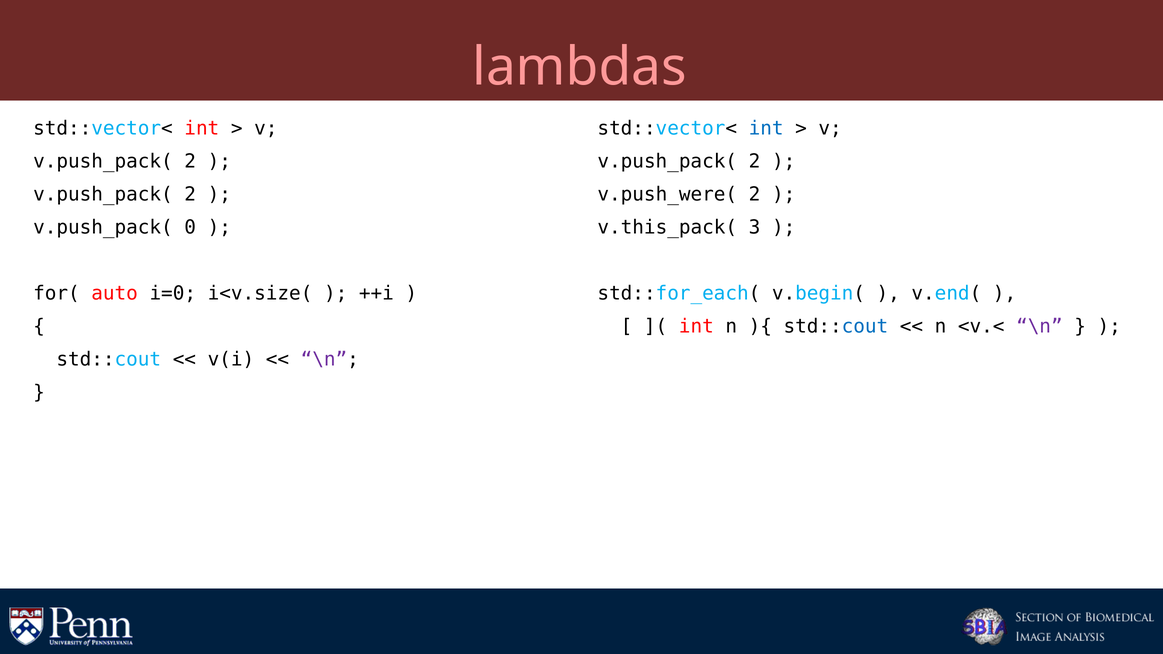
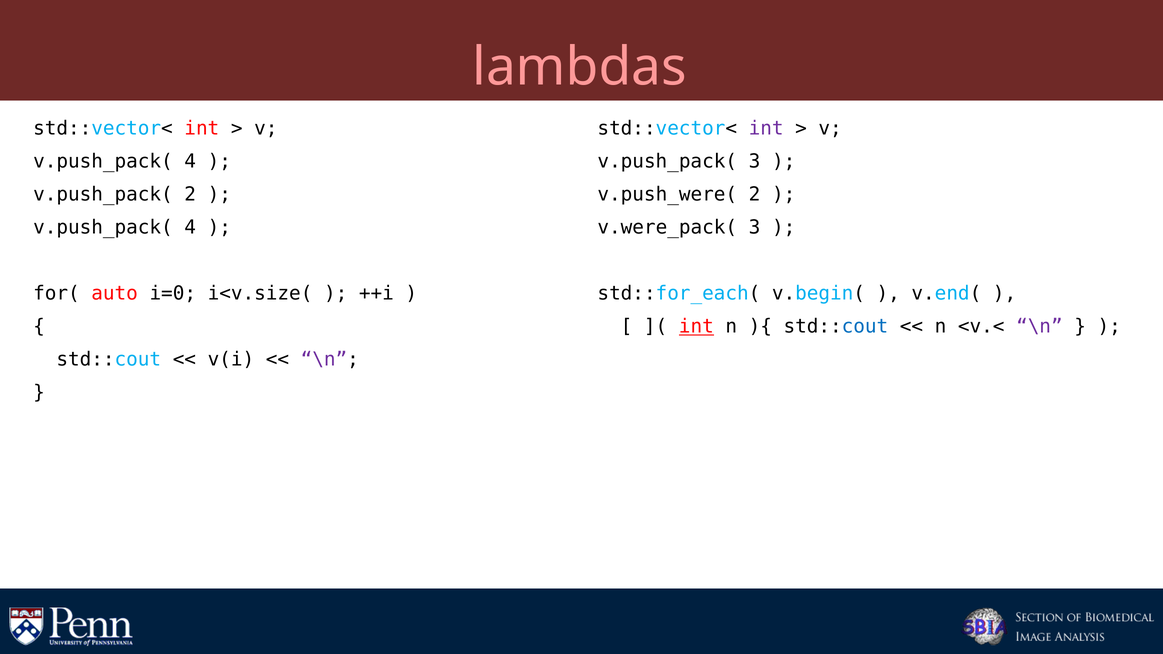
int at (766, 129) colour: blue -> purple
2 at (190, 162): 2 -> 4
2 at (754, 162): 2 -> 3
0 at (190, 228): 0 -> 4
v.this_pack(: v.this_pack( -> v.were_pack(
int at (696, 327) underline: none -> present
